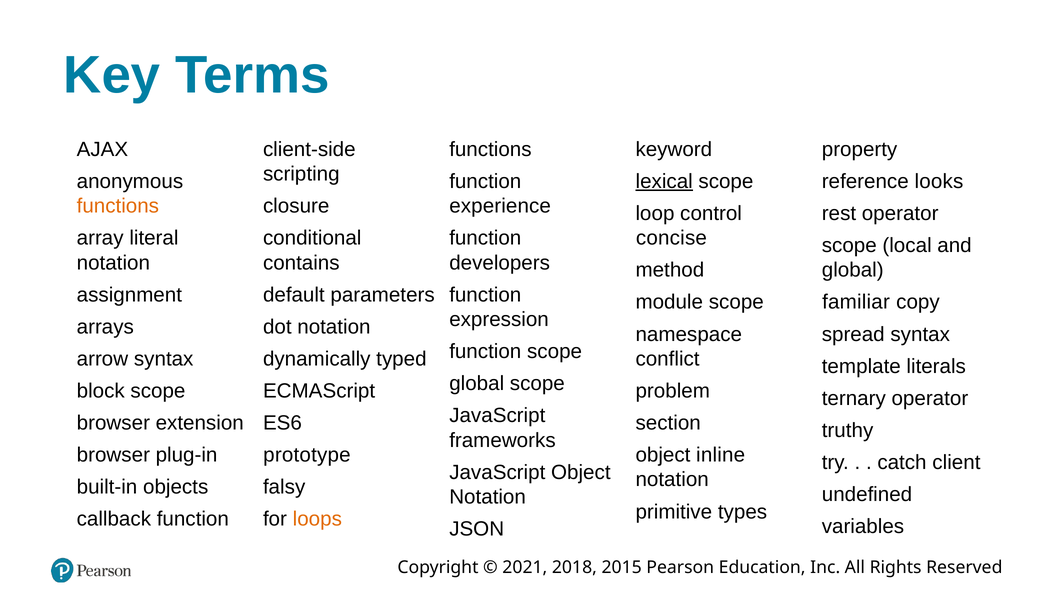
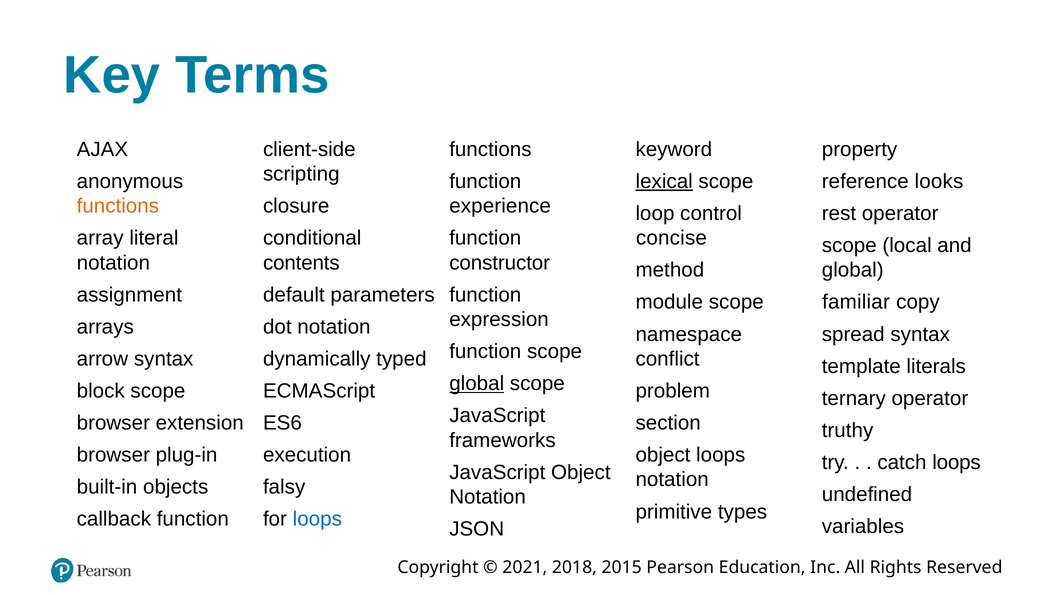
contains: contains -> contents
developers: developers -> constructor
global at (477, 384) underline: none -> present
prototype: prototype -> execution
object inline: inline -> loops
catch client: client -> loops
loops at (317, 519) colour: orange -> blue
